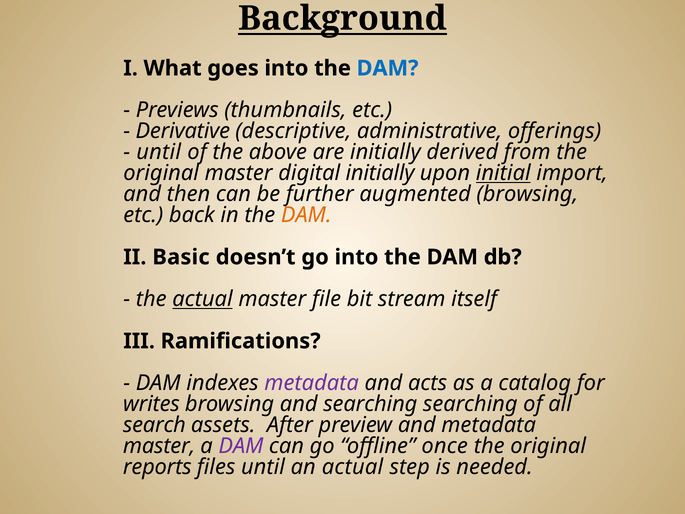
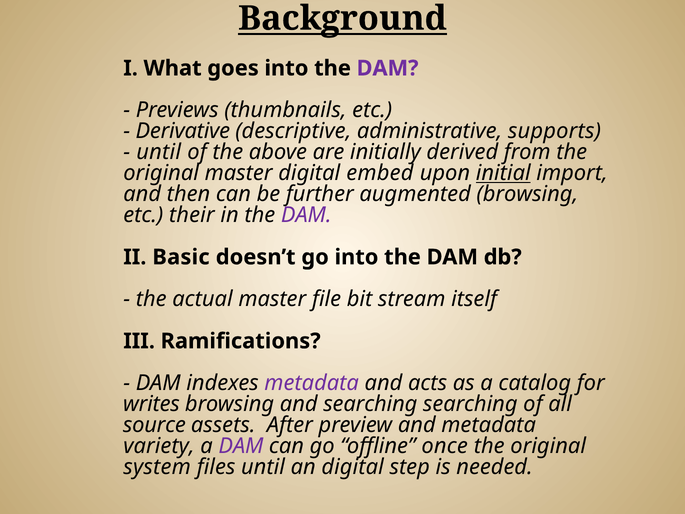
DAM at (388, 68) colour: blue -> purple
offerings: offerings -> supports
digital initially: initially -> embed
back: back -> their
DAM at (306, 215) colour: orange -> purple
actual at (202, 299) underline: present -> none
search: search -> source
master at (159, 446): master -> variety
reports: reports -> system
an actual: actual -> digital
